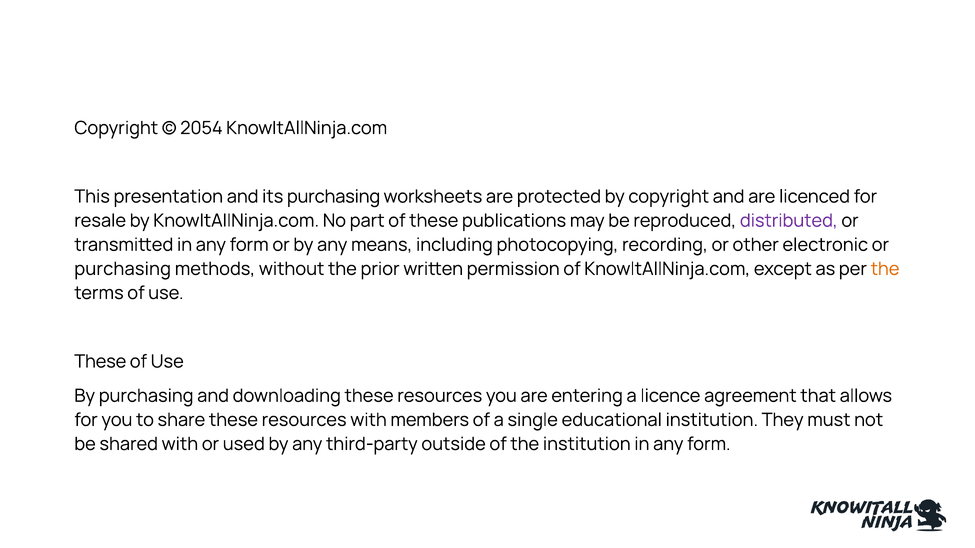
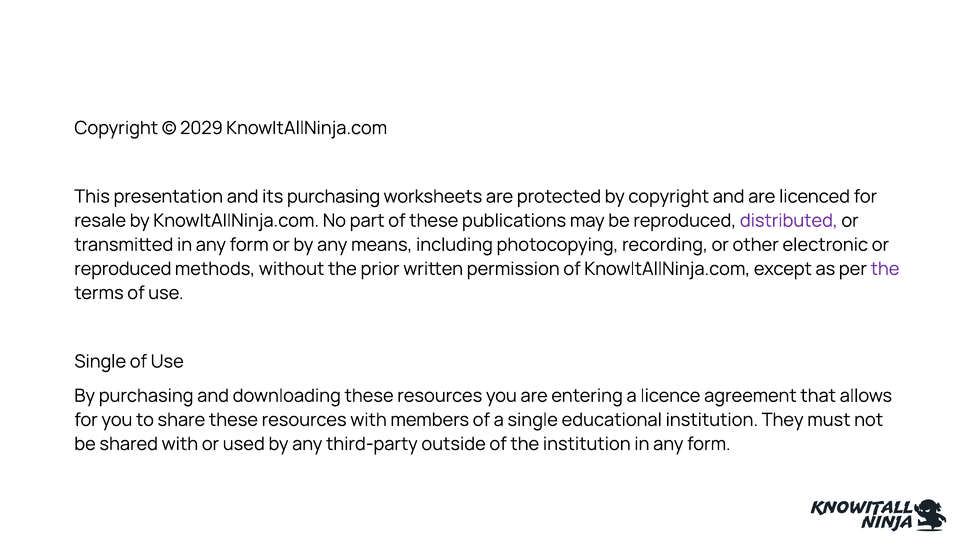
2054: 2054 -> 2029
purchasing at (123, 269): purchasing -> reproduced
the at (885, 269) colour: orange -> purple
These at (100, 362): These -> Single
